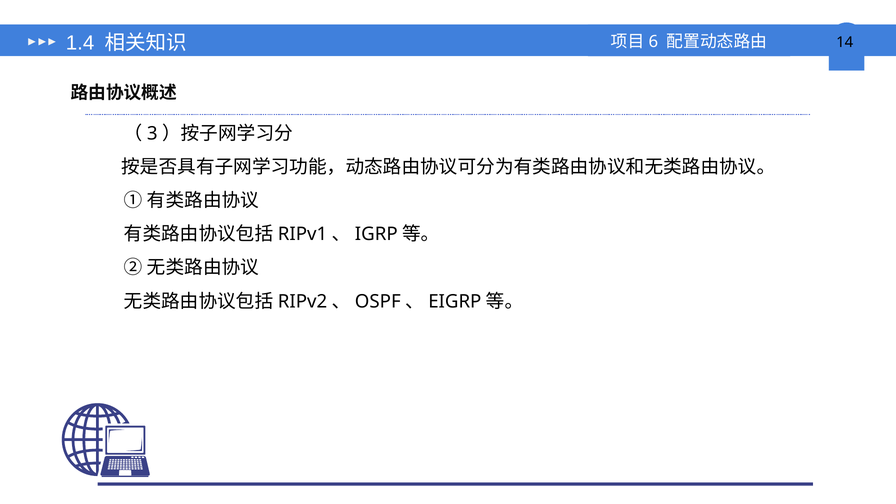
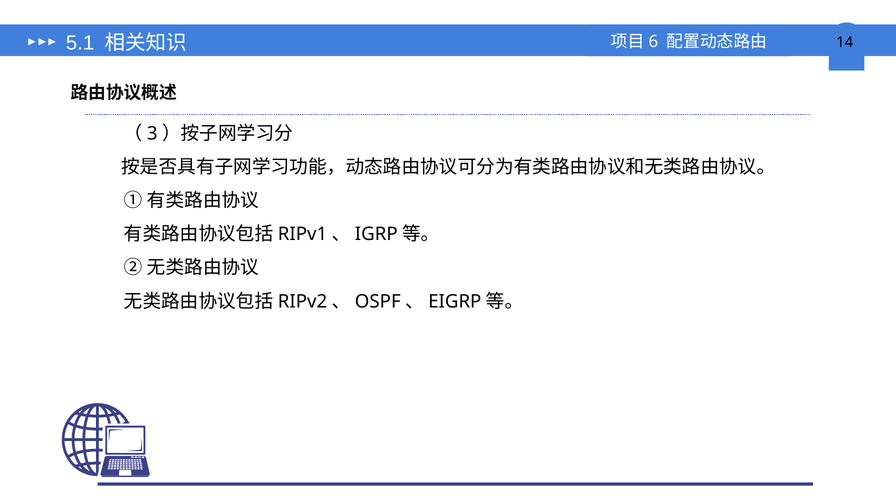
1.4: 1.4 -> 5.1
